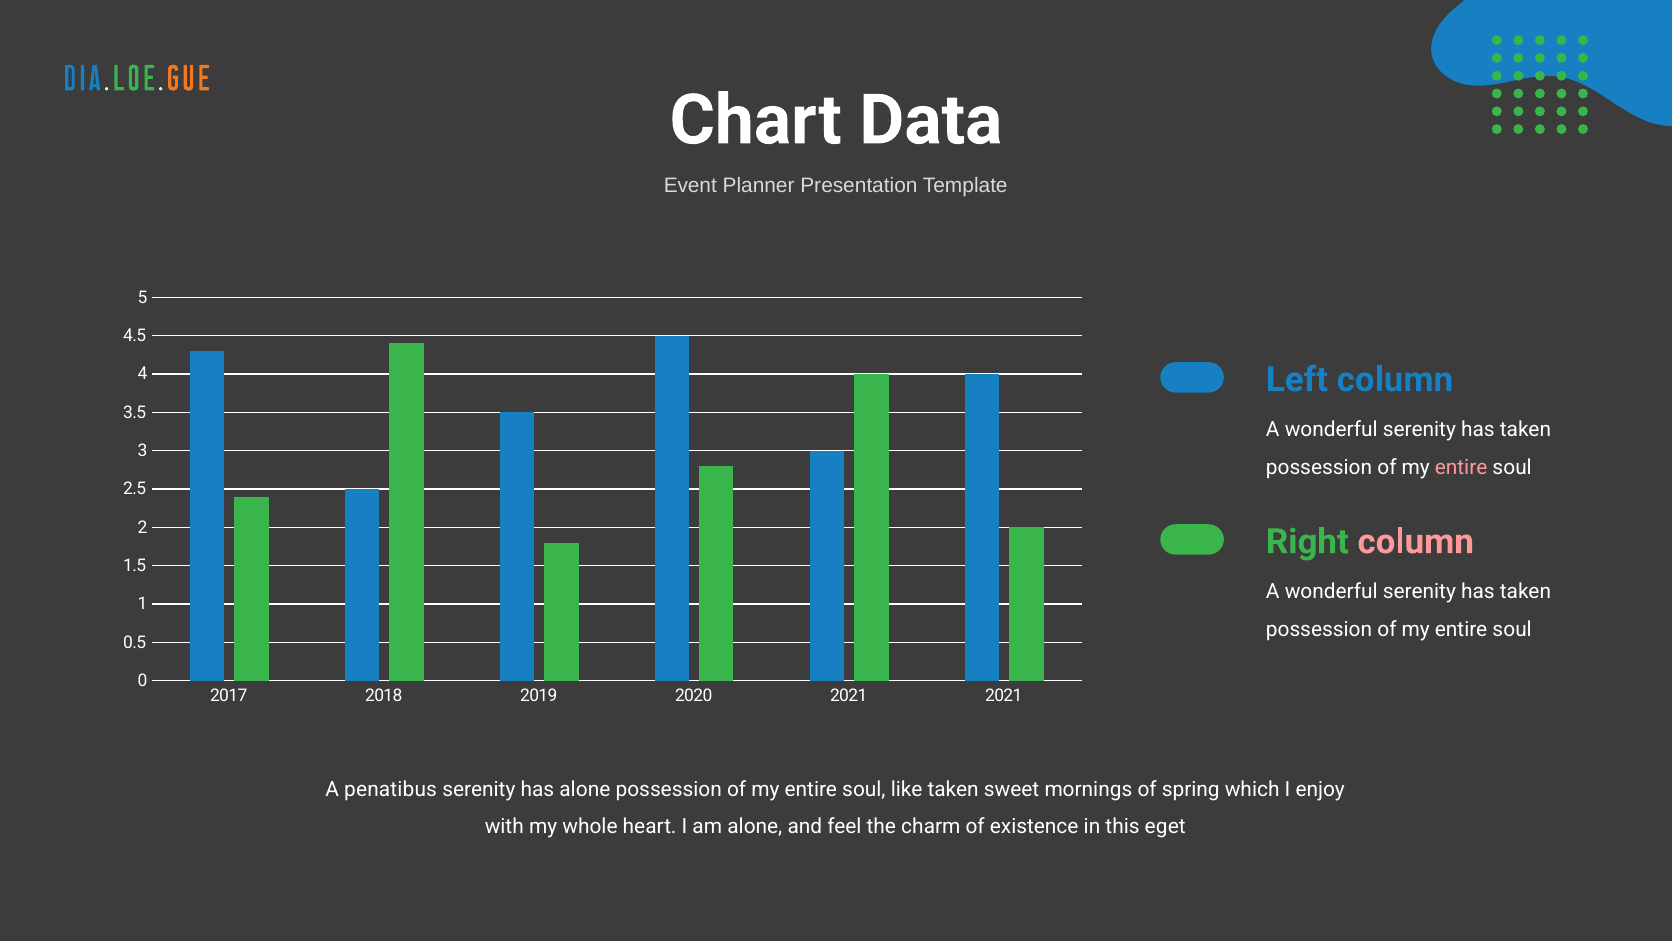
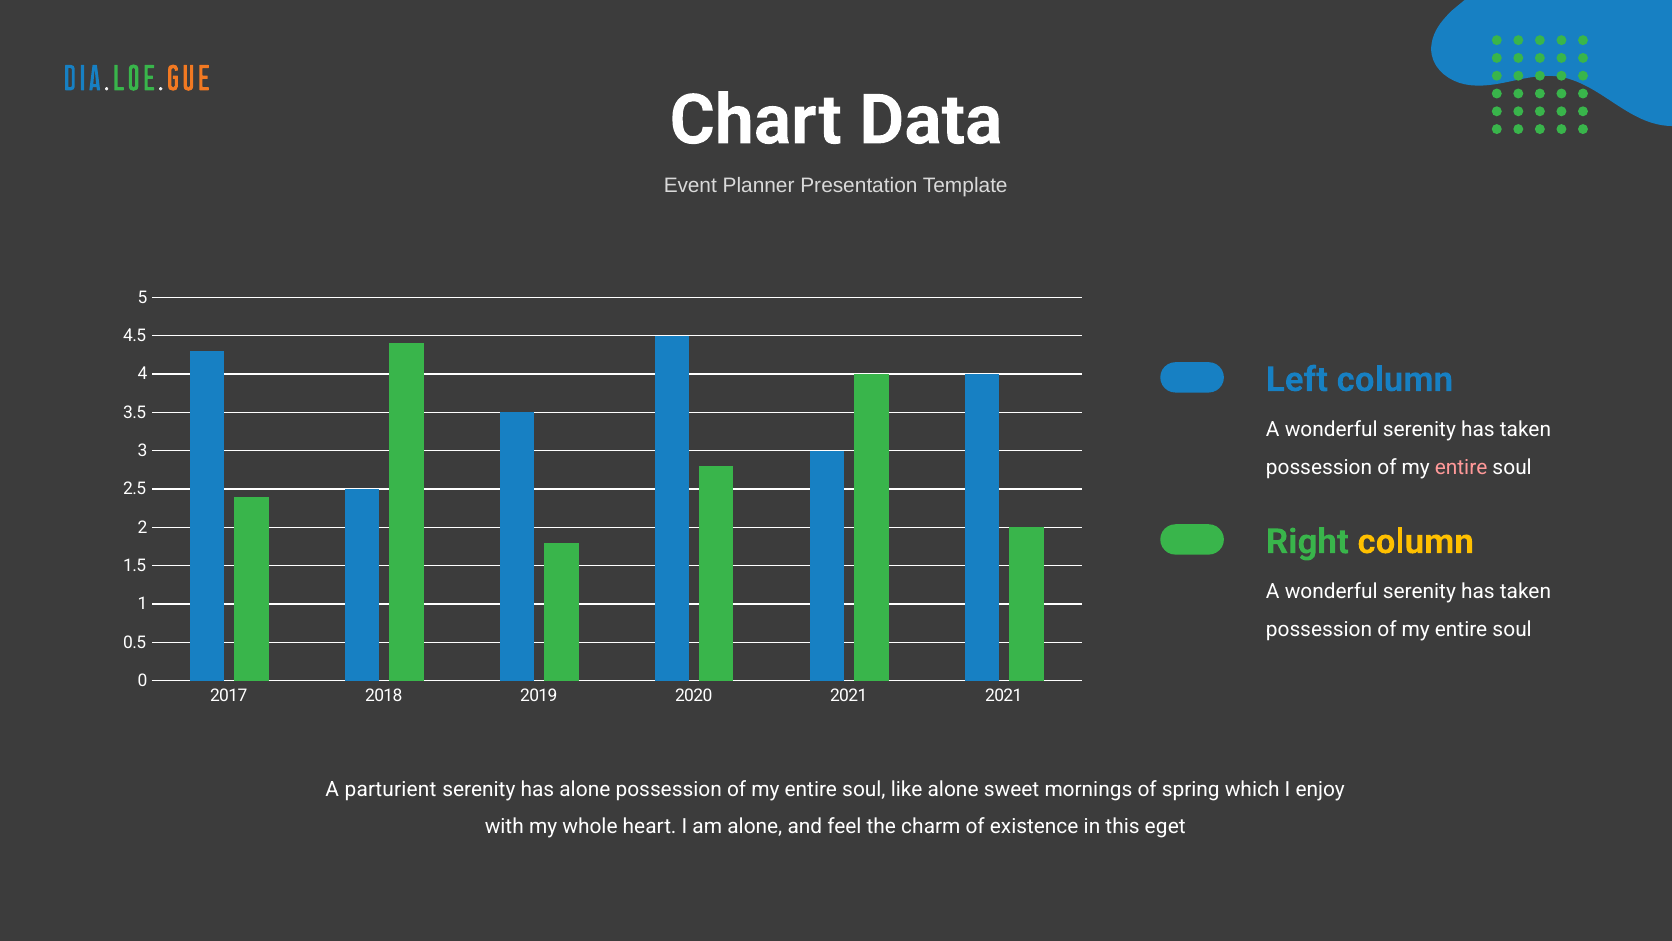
column at (1416, 541) colour: pink -> yellow
penatibus: penatibus -> parturient
like taken: taken -> alone
